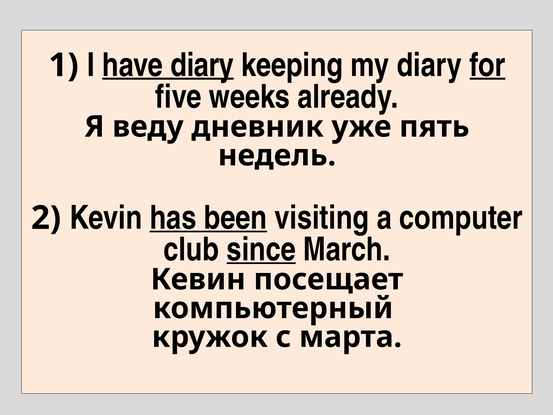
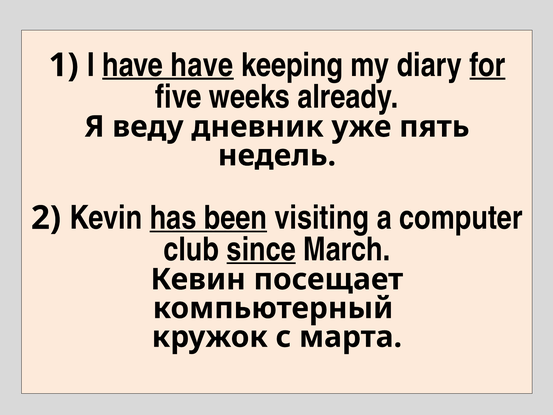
have diary: diary -> have
